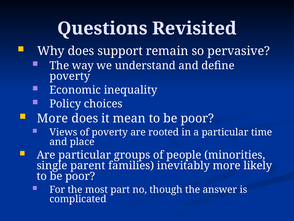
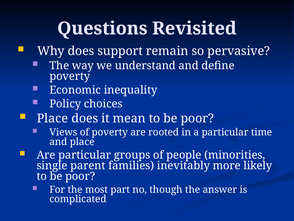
More at (52, 118): More -> Place
